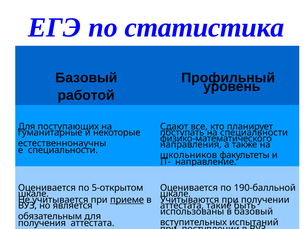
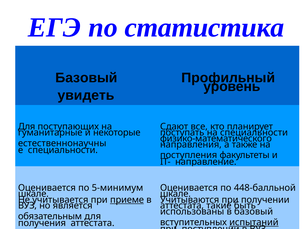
работой: работой -> увидеть
школьников: школьников -> поступления
5-открытом: 5-открытом -> 5-минимум
190-балльной: 190-балльной -> 448-балльной
испытаний underline: none -> present
